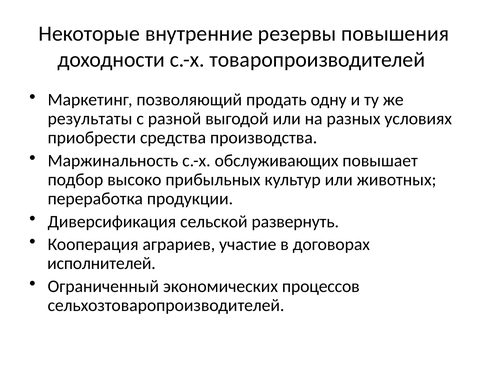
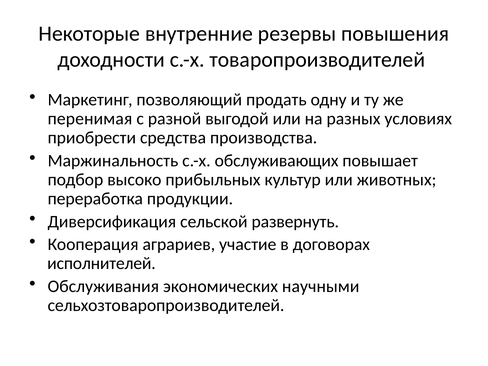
результаты: результаты -> перенимая
Ограниченный: Ограниченный -> Обслуживания
процессов: процессов -> научными
